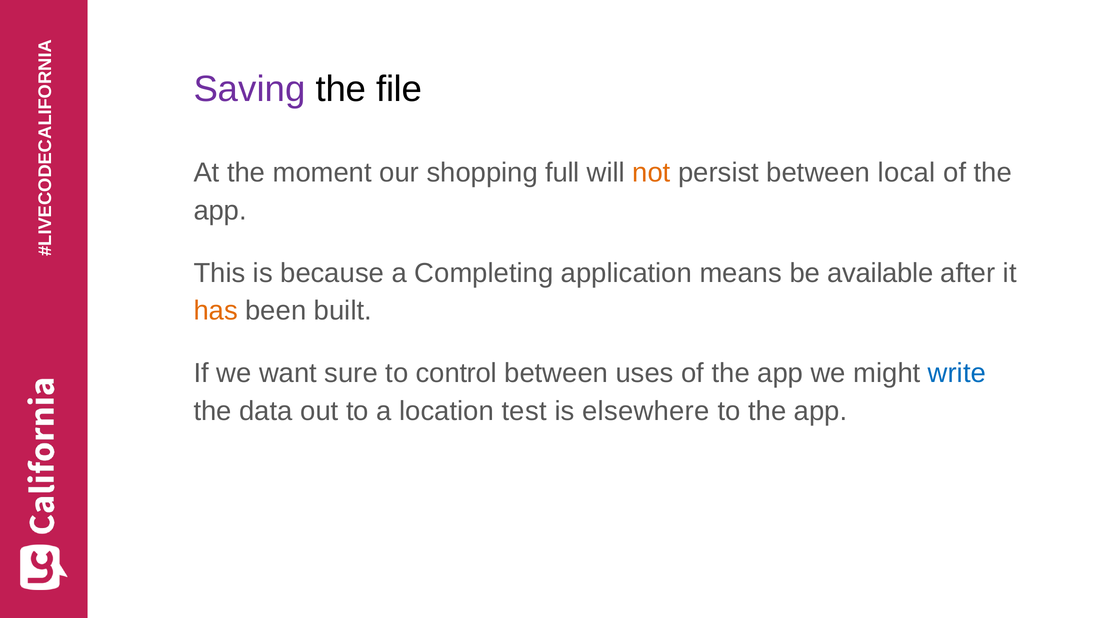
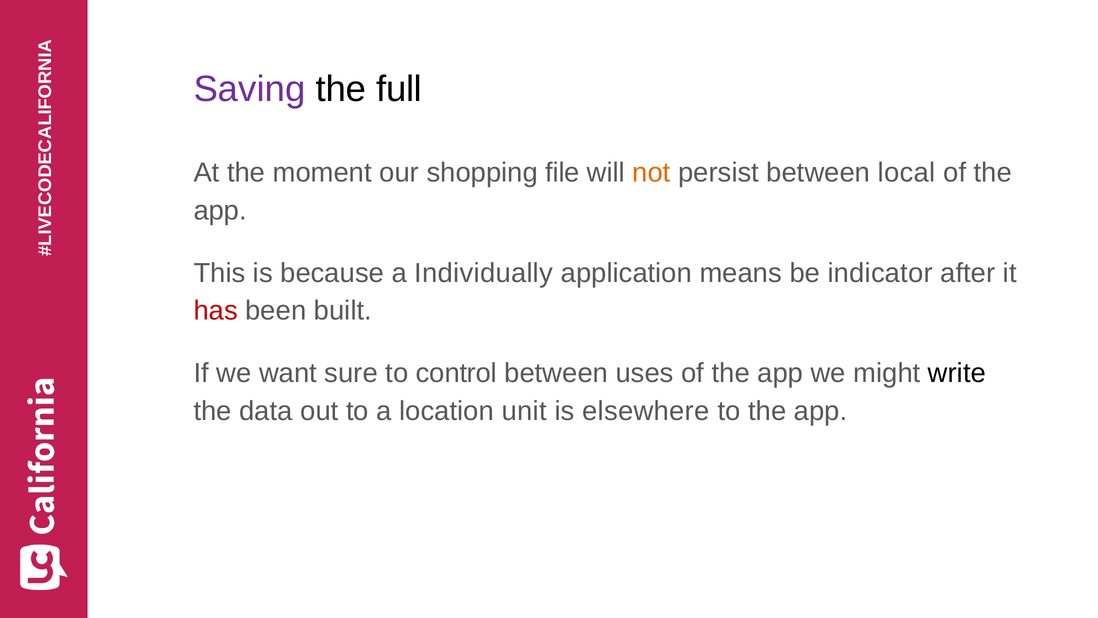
file: file -> full
full: full -> file
Completing: Completing -> Individually
available: available -> indicator
has colour: orange -> red
write colour: blue -> black
test: test -> unit
